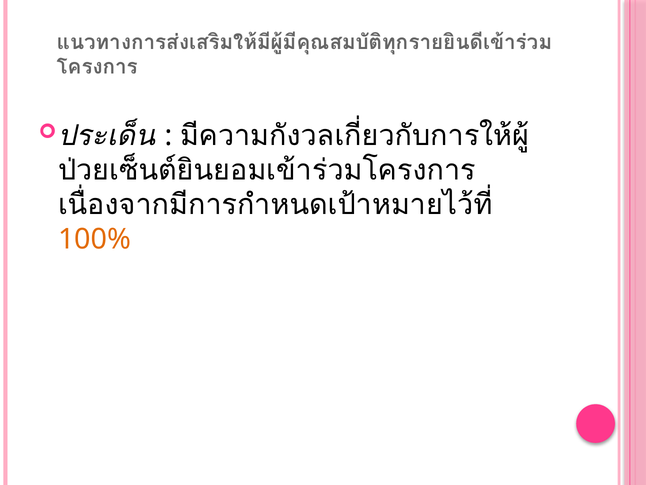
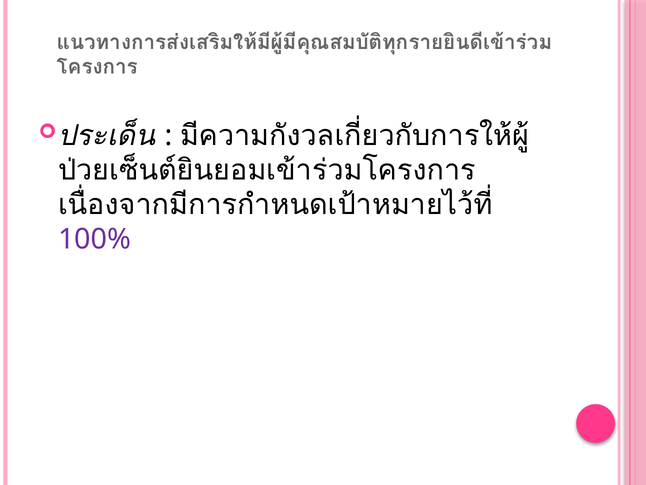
100% colour: orange -> purple
